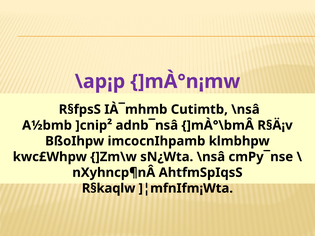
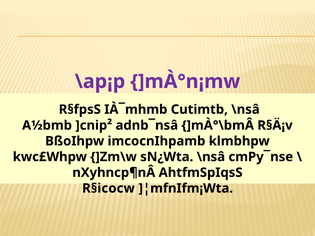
R§kaqlw: R§kaqlw -> R§icocw
